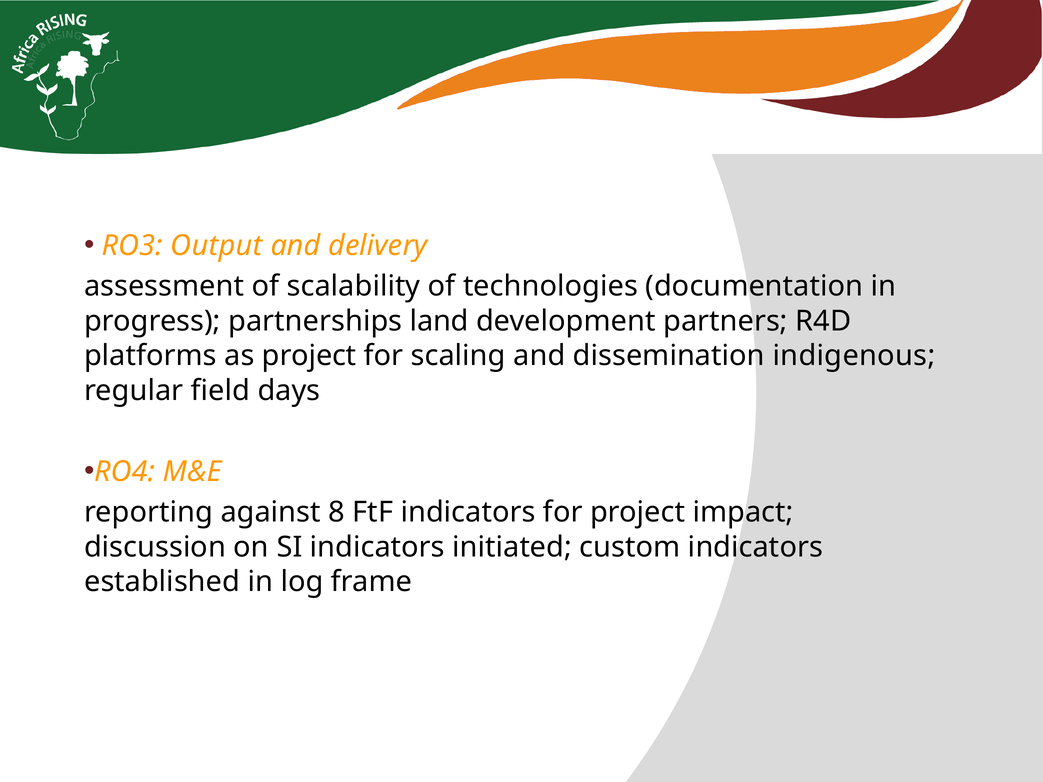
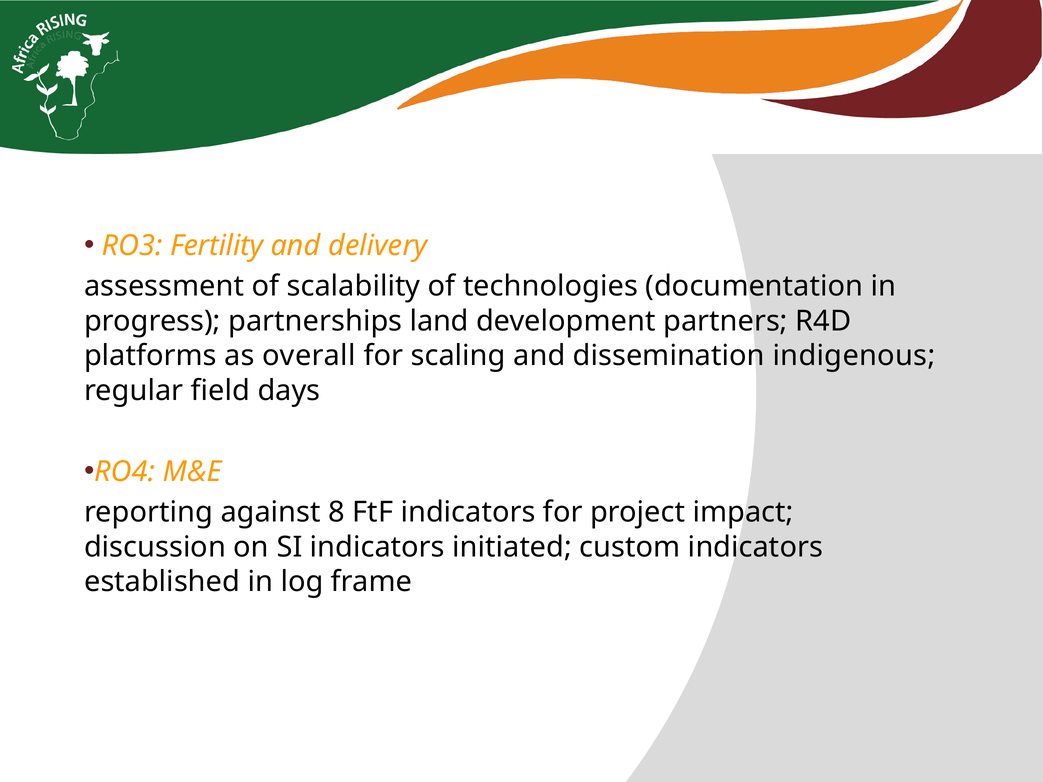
Output: Output -> Fertility
as project: project -> overall
